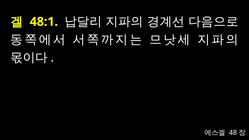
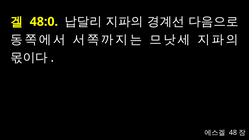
48:1: 48:1 -> 48:0
